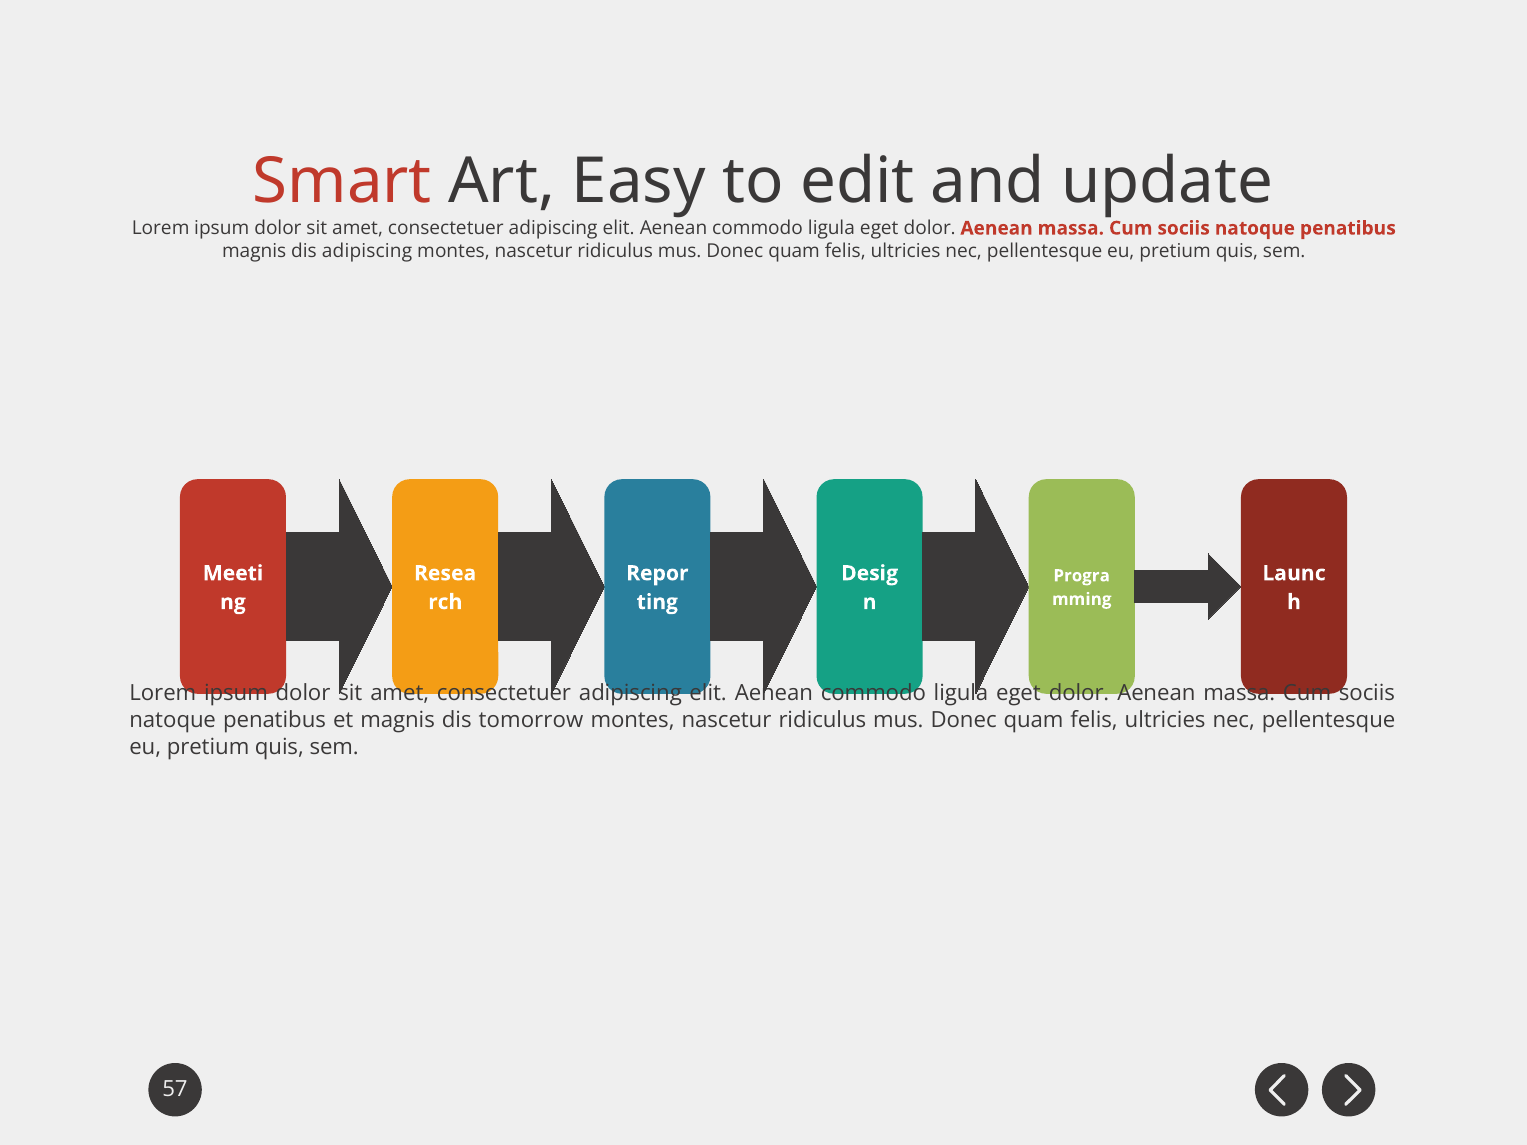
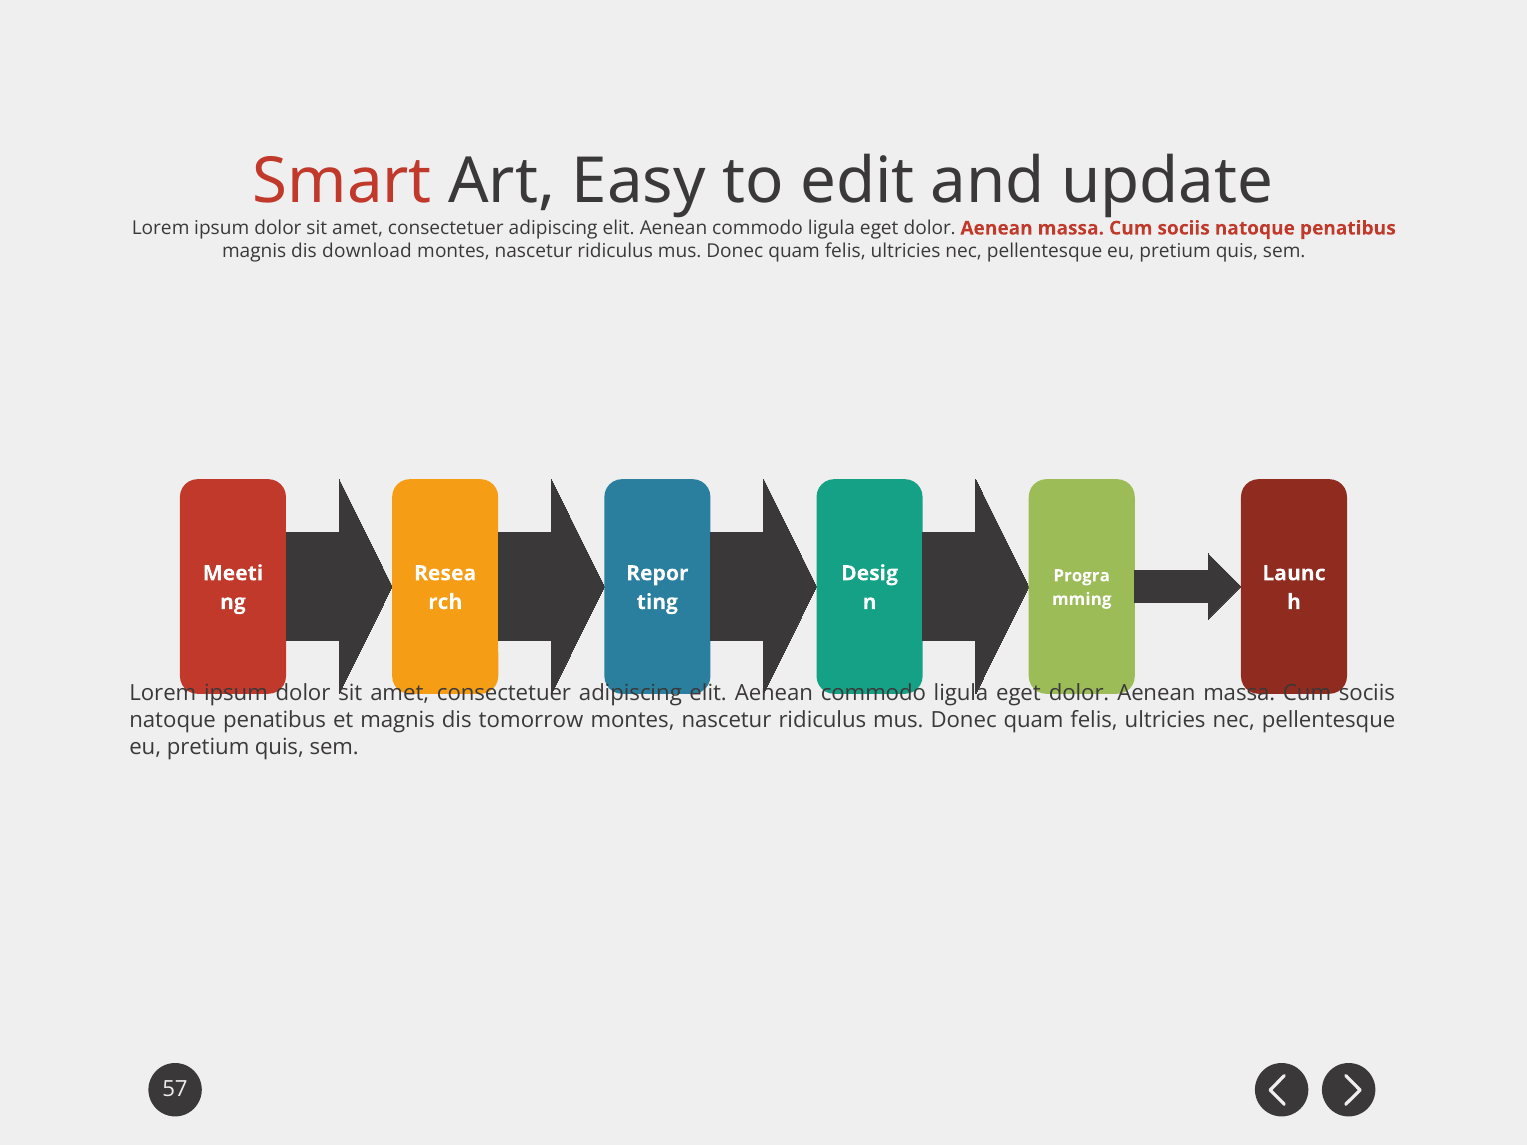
dis adipiscing: adipiscing -> download
